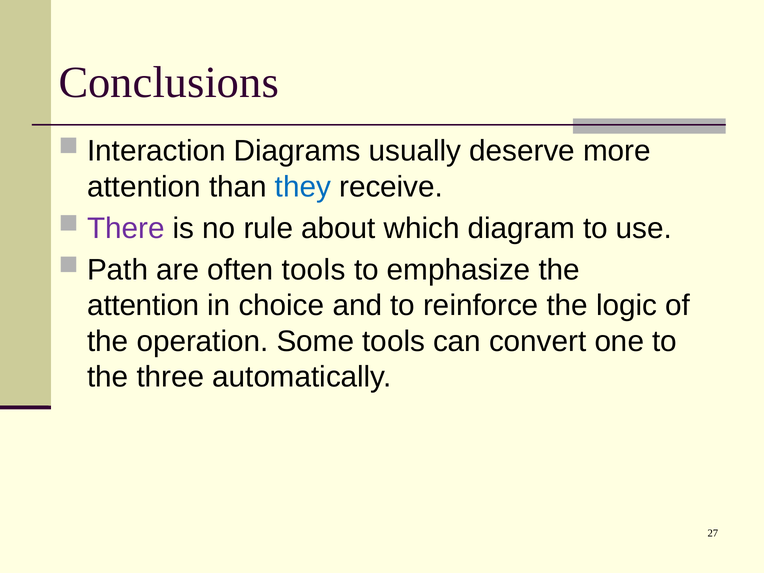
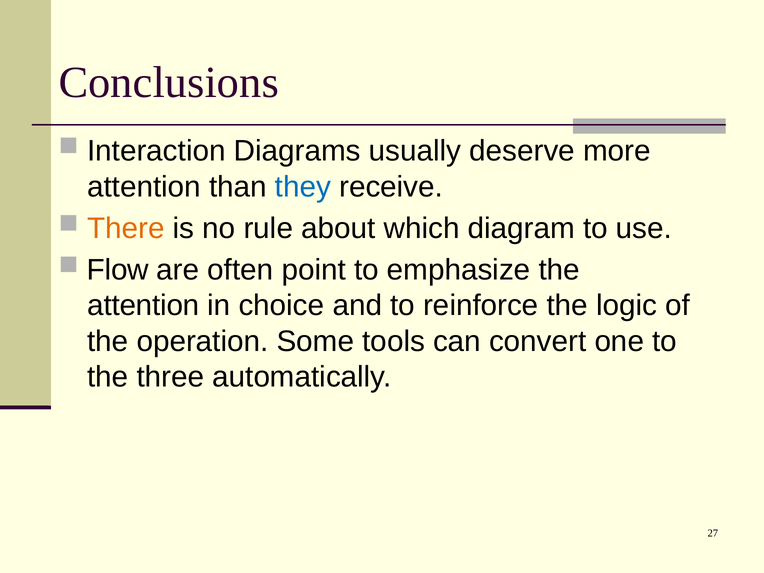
There colour: purple -> orange
Path: Path -> Flow
often tools: tools -> point
